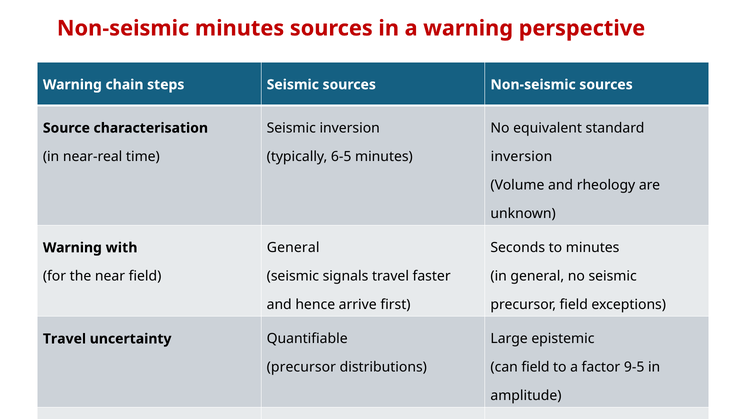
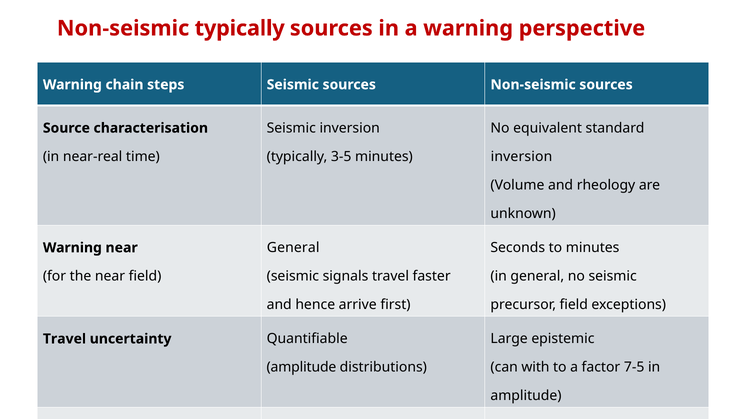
Non-seismic minutes: minutes -> typically
6-5: 6-5 -> 3-5
Warning with: with -> near
precursor at (301, 368): precursor -> amplitude
can field: field -> with
9-5: 9-5 -> 7-5
